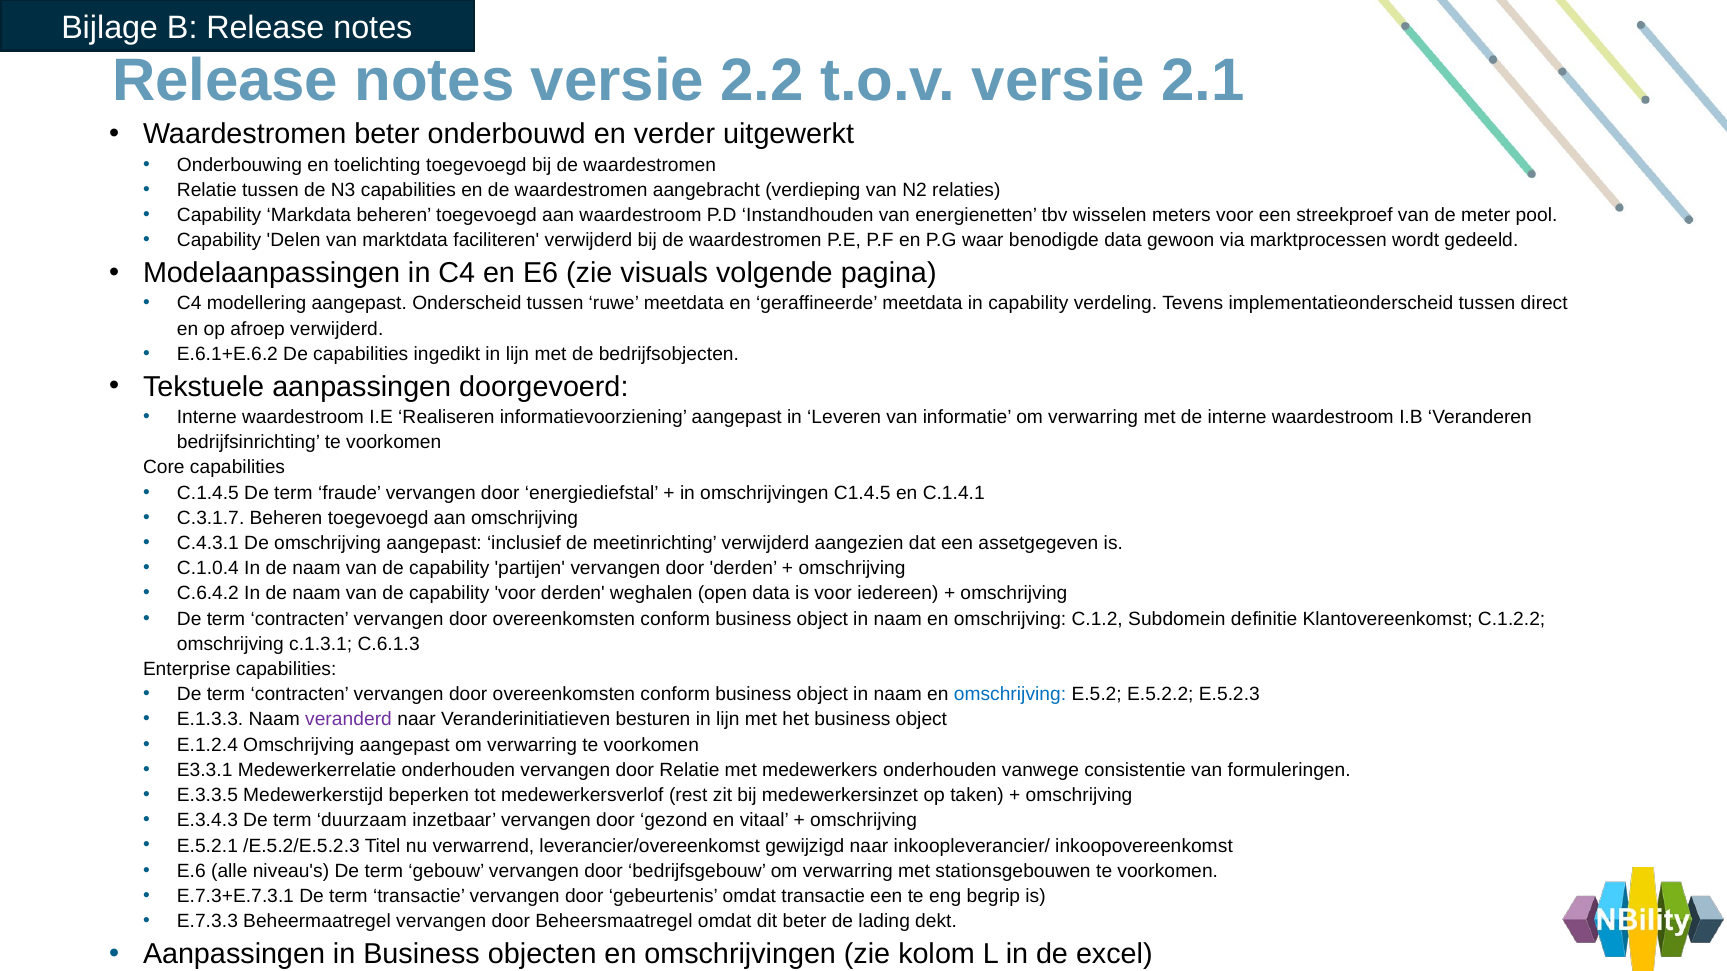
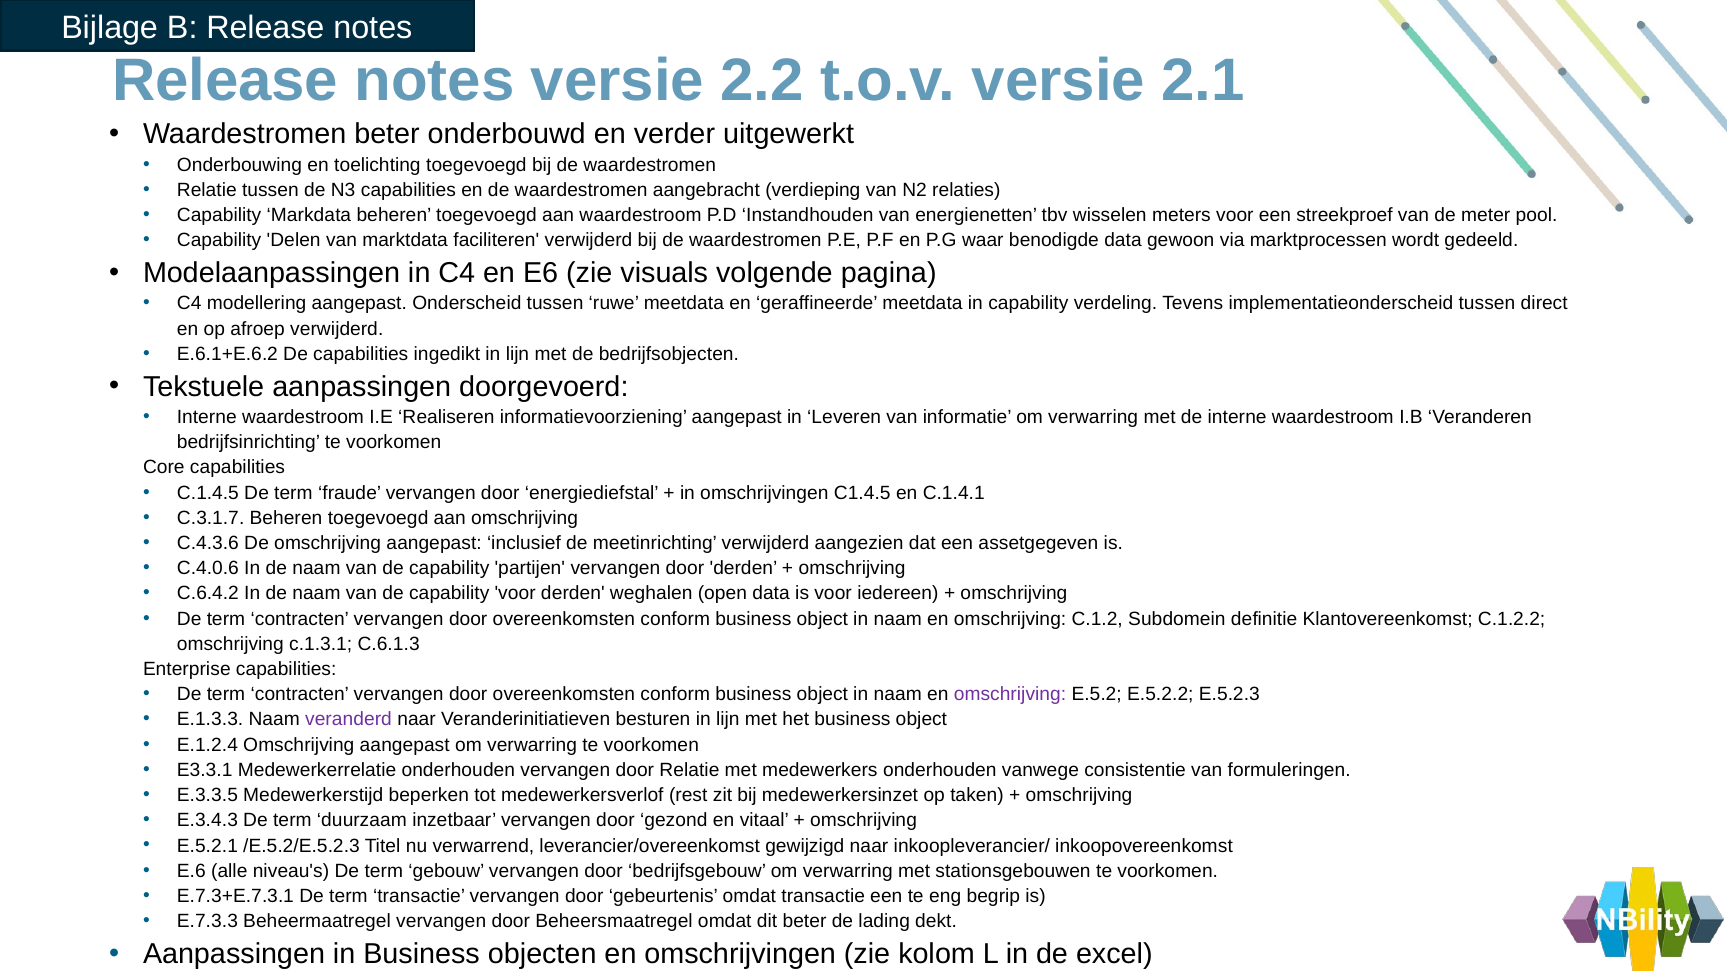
C.4.3.1: C.4.3.1 -> C.4.3.6
C.1.0.4: C.1.0.4 -> C.4.0.6
omschrijving at (1010, 695) colour: blue -> purple
